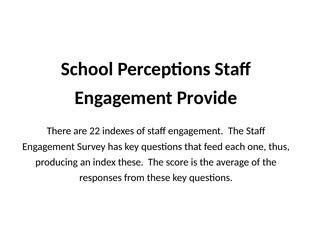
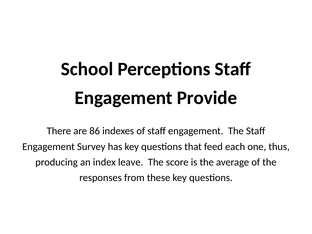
22: 22 -> 86
index these: these -> leave
